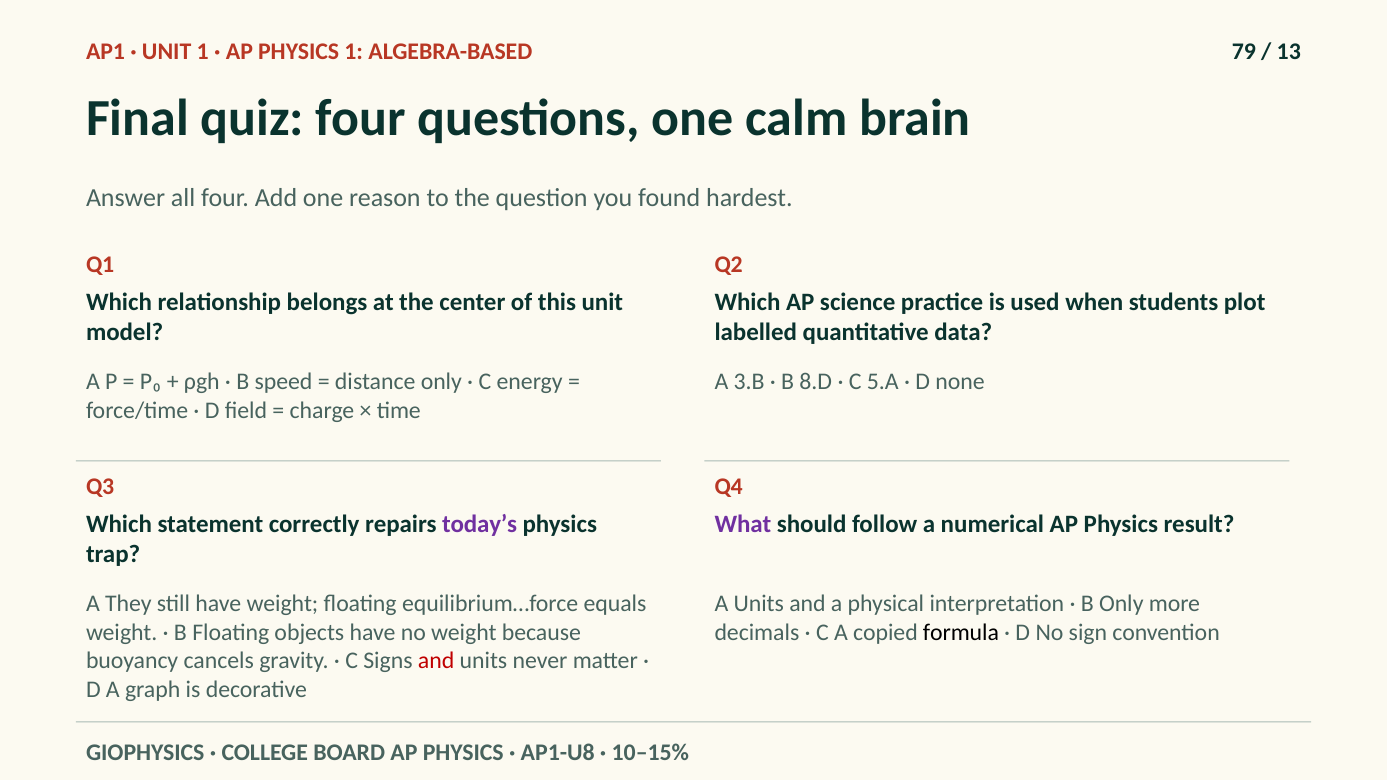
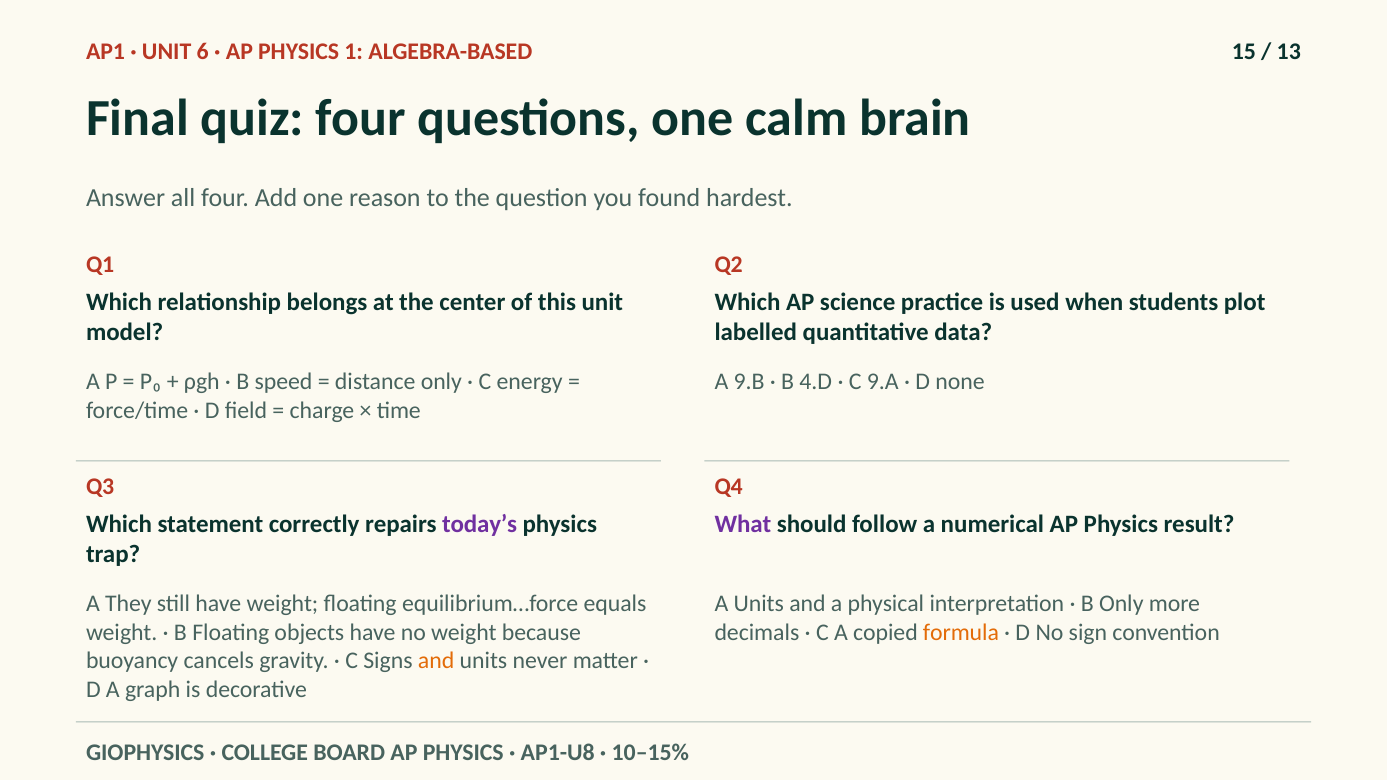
UNIT 1: 1 -> 6
79: 79 -> 15
3.B: 3.B -> 9.B
8.D: 8.D -> 4.D
5.A: 5.A -> 9.A
formula colour: black -> orange
and at (436, 661) colour: red -> orange
